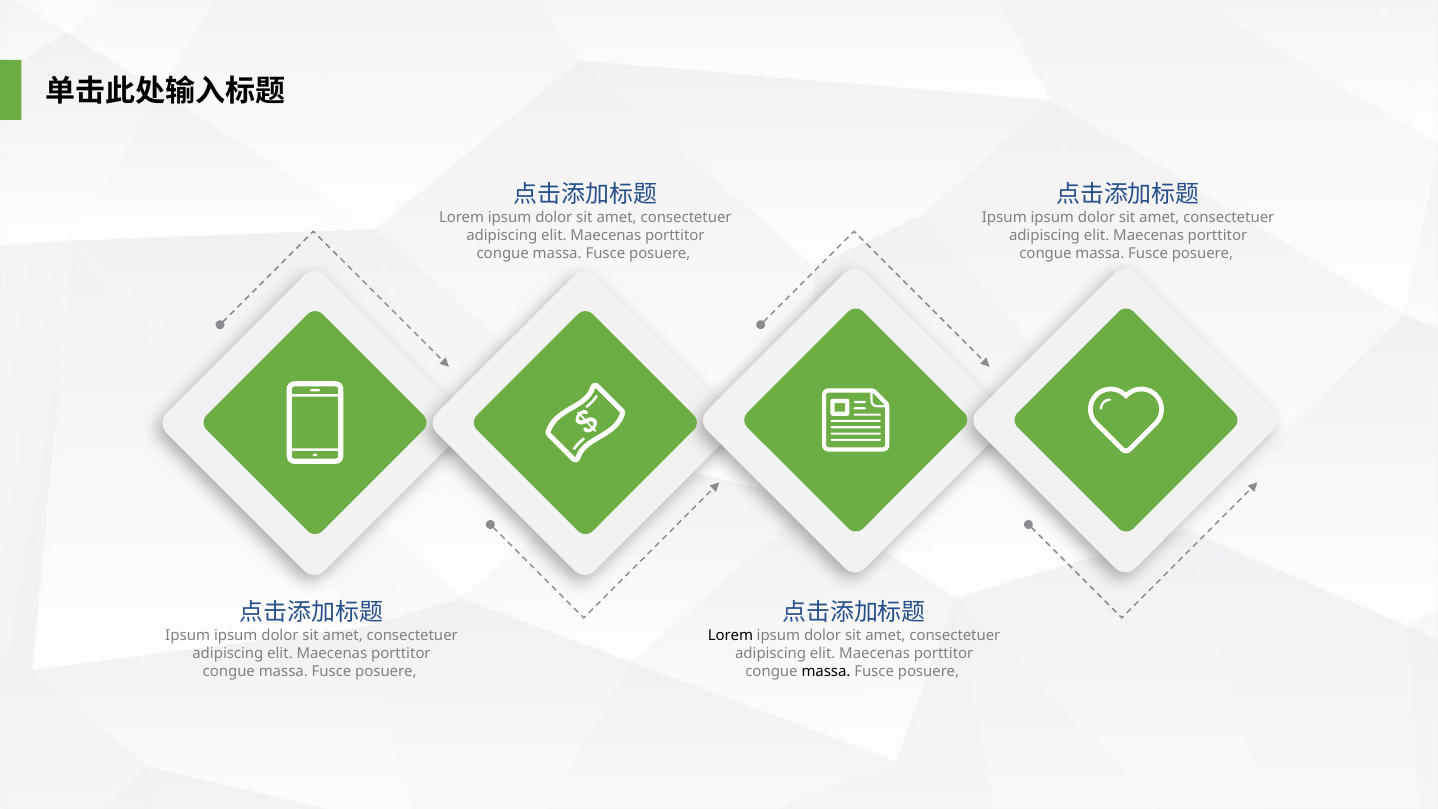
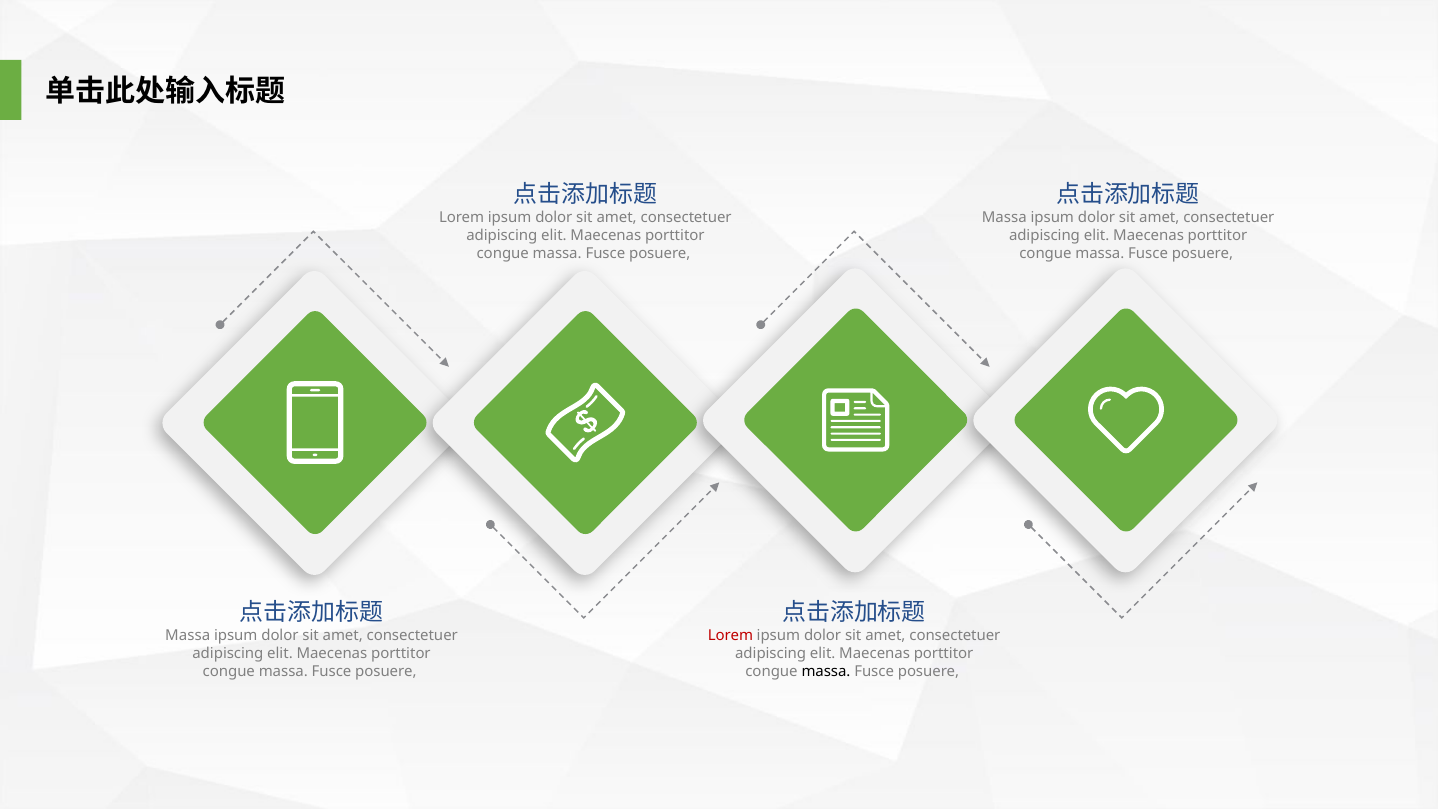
Ipsum at (1004, 218): Ipsum -> Massa
Ipsum at (188, 635): Ipsum -> Massa
Lorem at (730, 635) colour: black -> red
